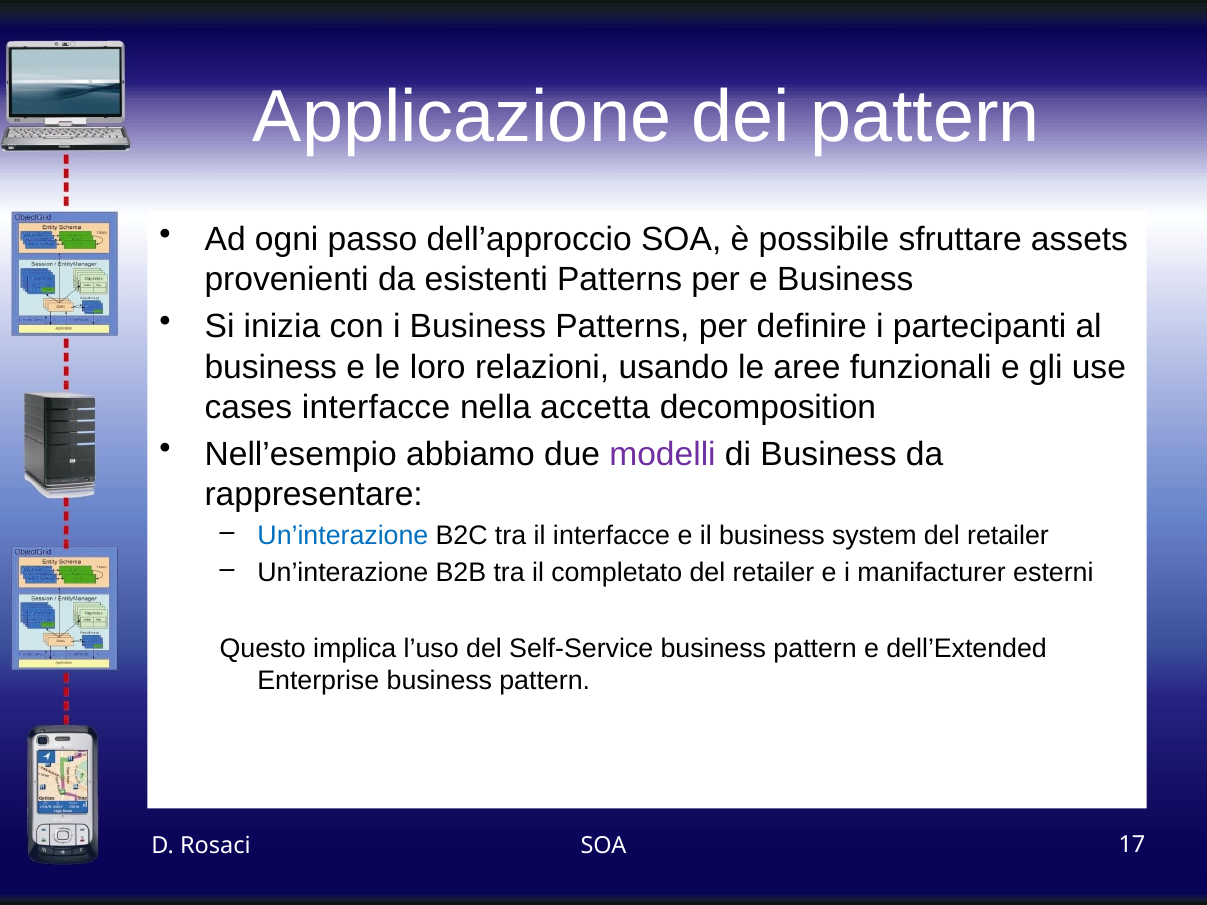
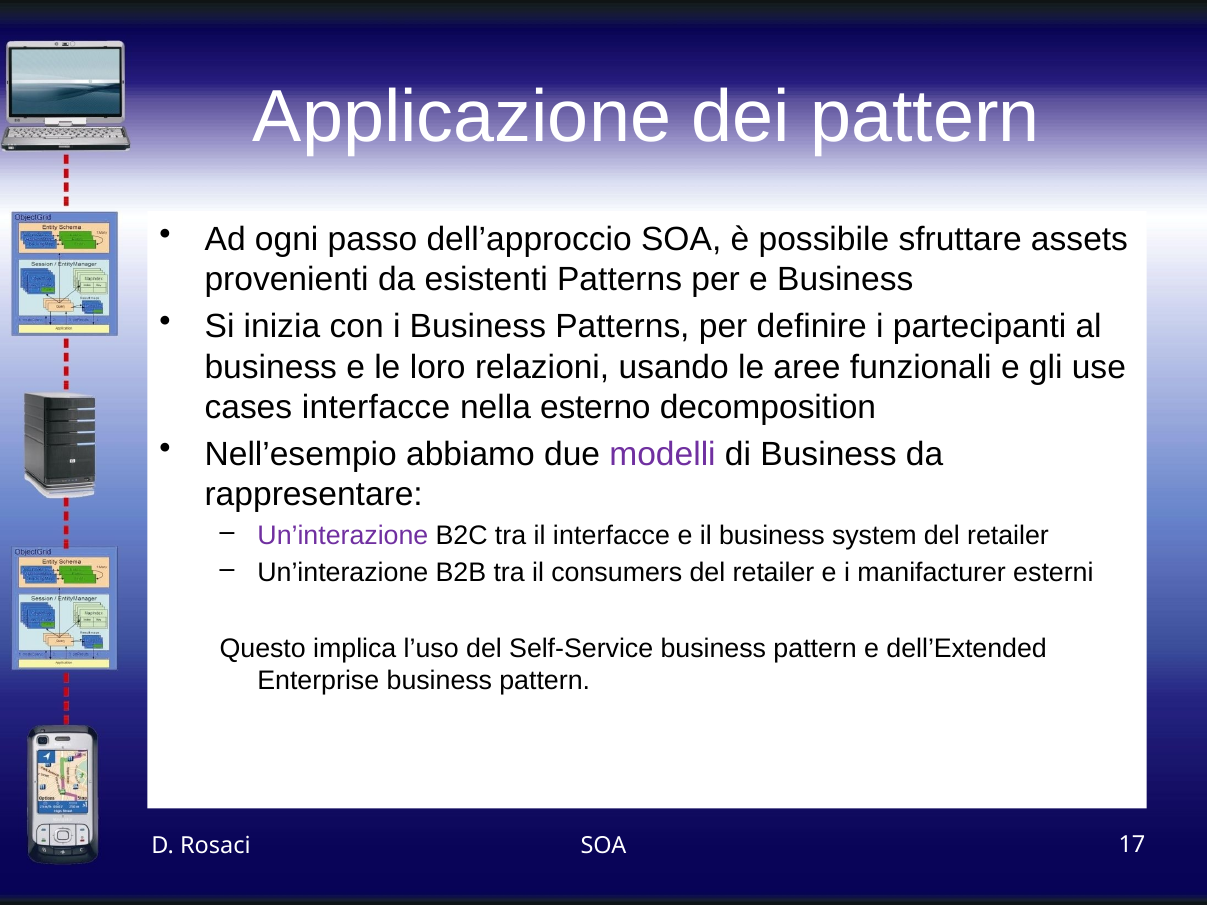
accetta: accetta -> esterno
Un’interazione at (343, 536) colour: blue -> purple
completato: completato -> consumers
